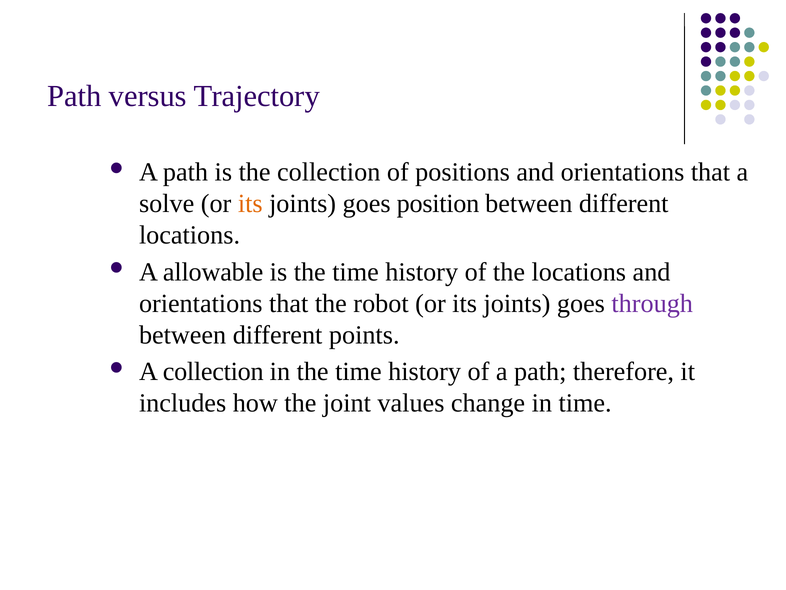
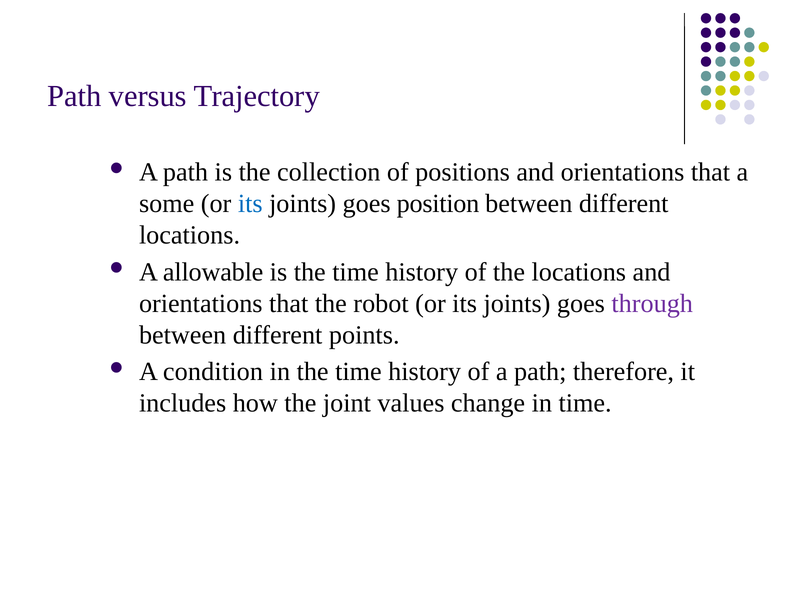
solve: solve -> some
its at (250, 204) colour: orange -> blue
A collection: collection -> condition
